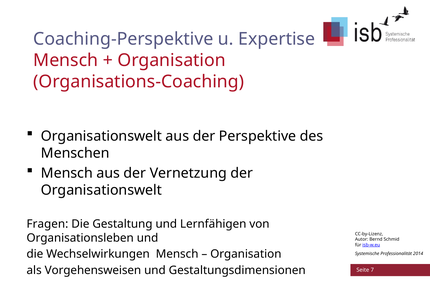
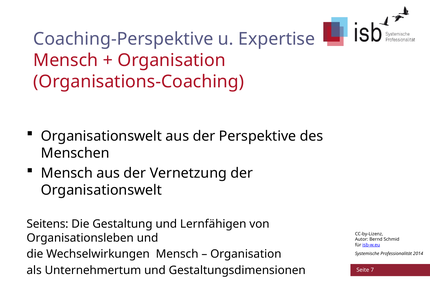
Fragen: Fragen -> Seitens
Vorgehensweisen: Vorgehensweisen -> Unternehmertum
